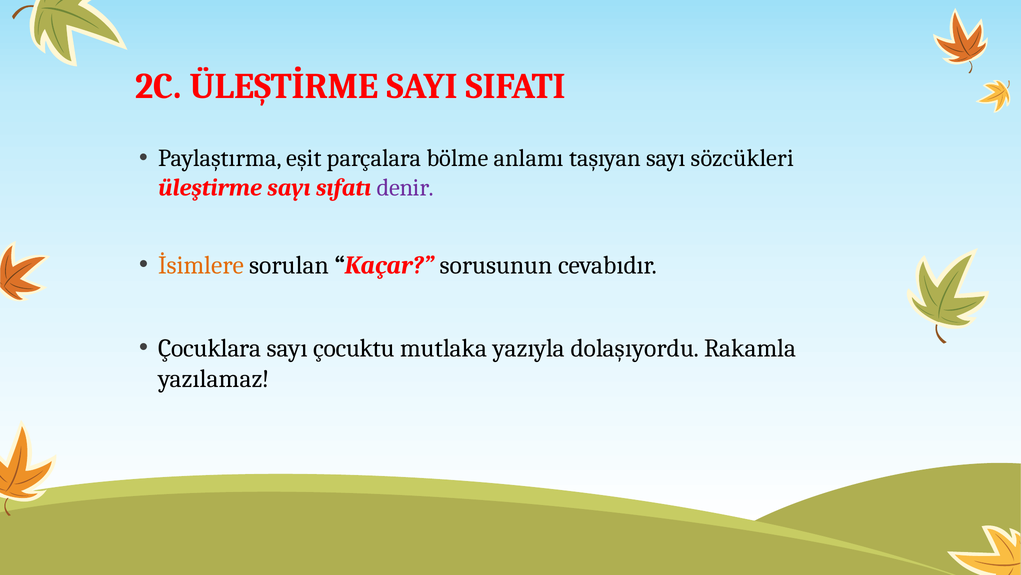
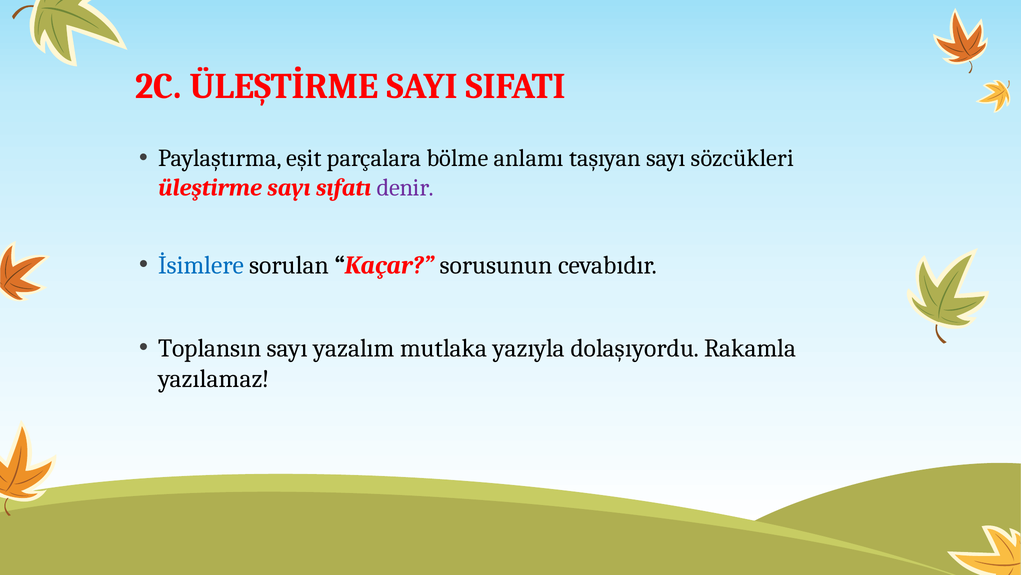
İsimlere colour: orange -> blue
Çocuklara: Çocuklara -> Toplansın
çocuktu: çocuktu -> yazalım
